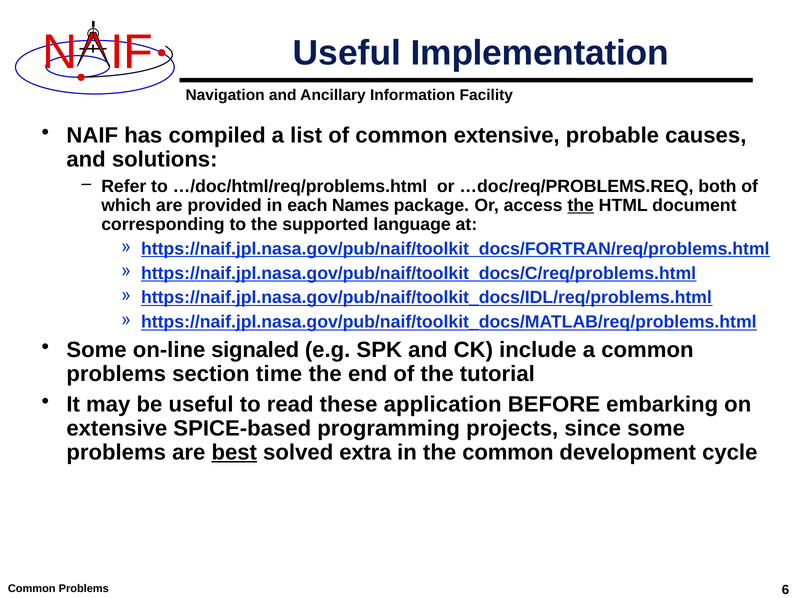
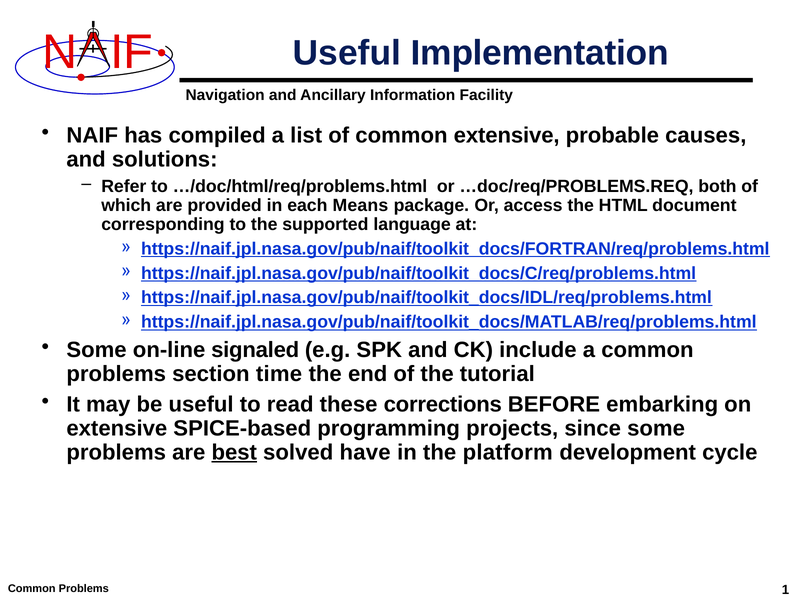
Names: Names -> Means
the at (581, 205) underline: present -> none
application: application -> corrections
extra: extra -> have
the common: common -> platform
6: 6 -> 1
